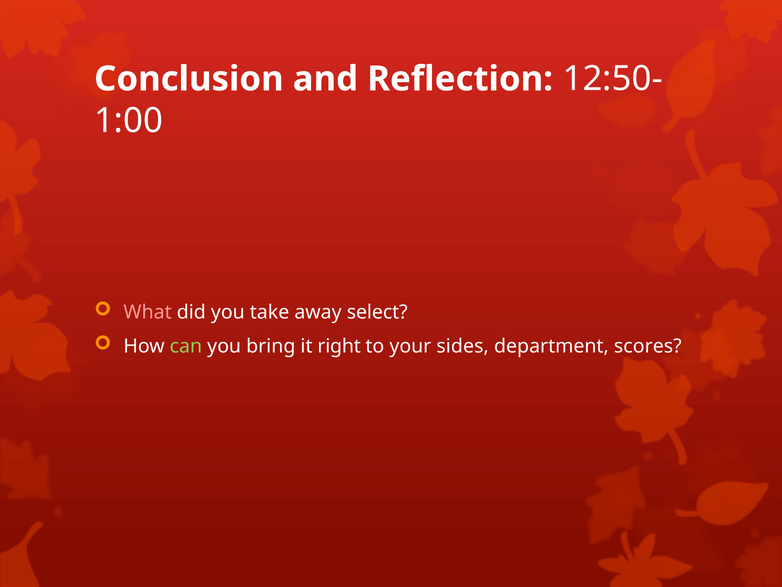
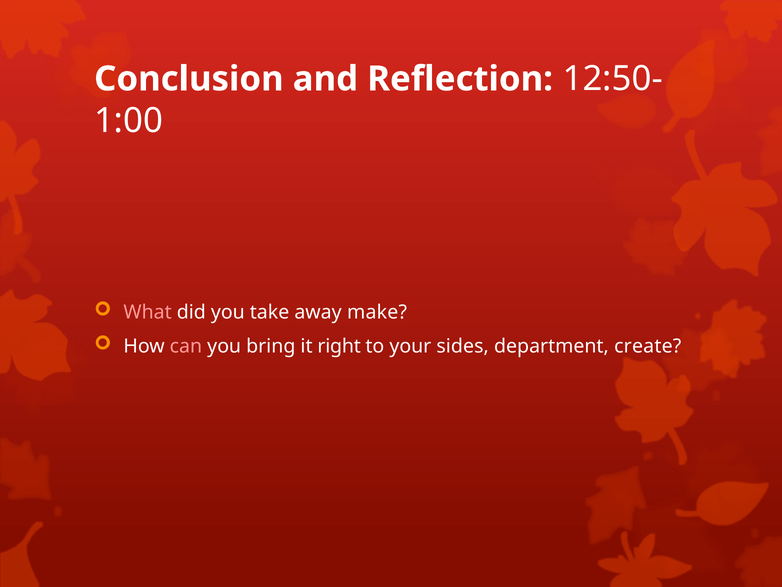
select: select -> make
can colour: light green -> pink
scores: scores -> create
